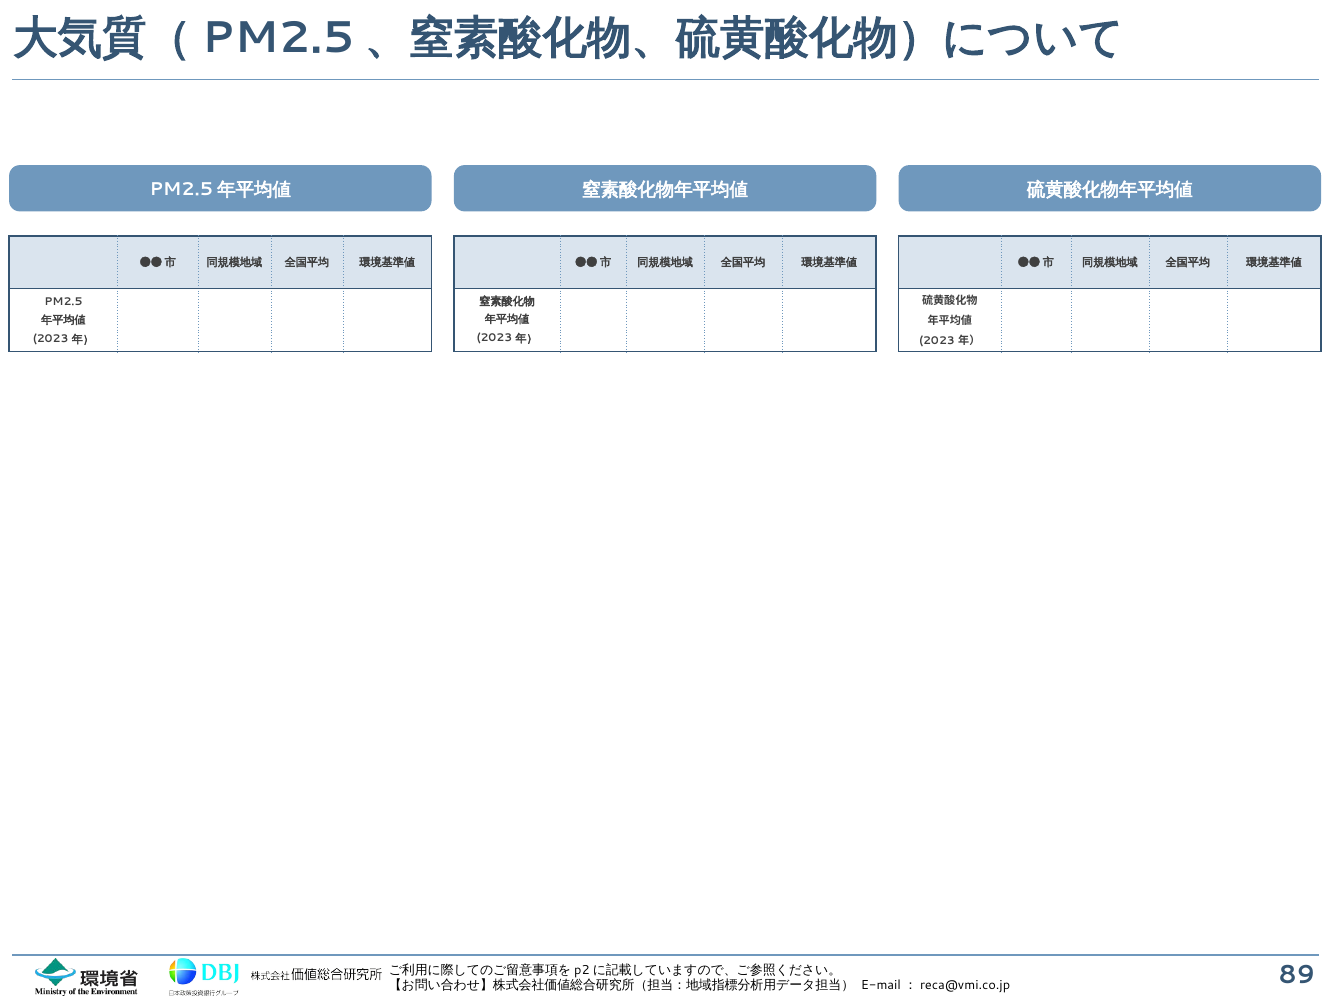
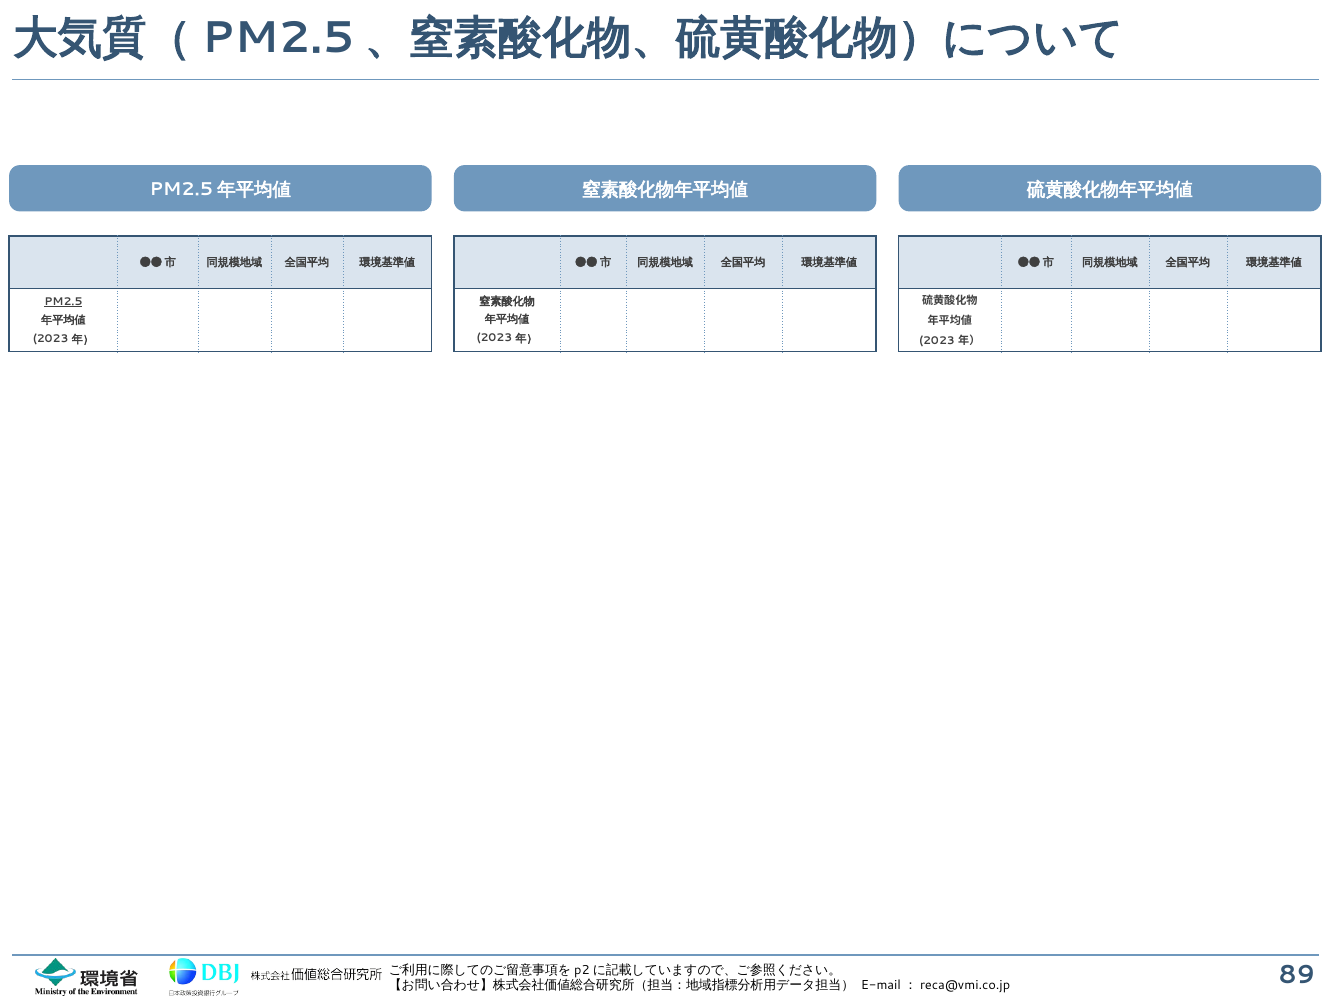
PM2.5 underline: none -> present
